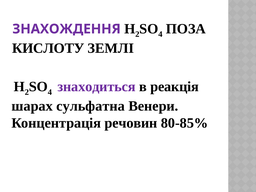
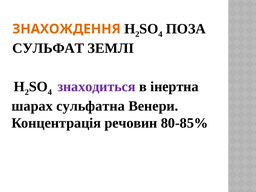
ЗНАХОЖДЕННЯ colour: purple -> orange
КИСЛОТУ: КИСЛОТУ -> СУЛЬФАТ
реакція: реакція -> інертна
